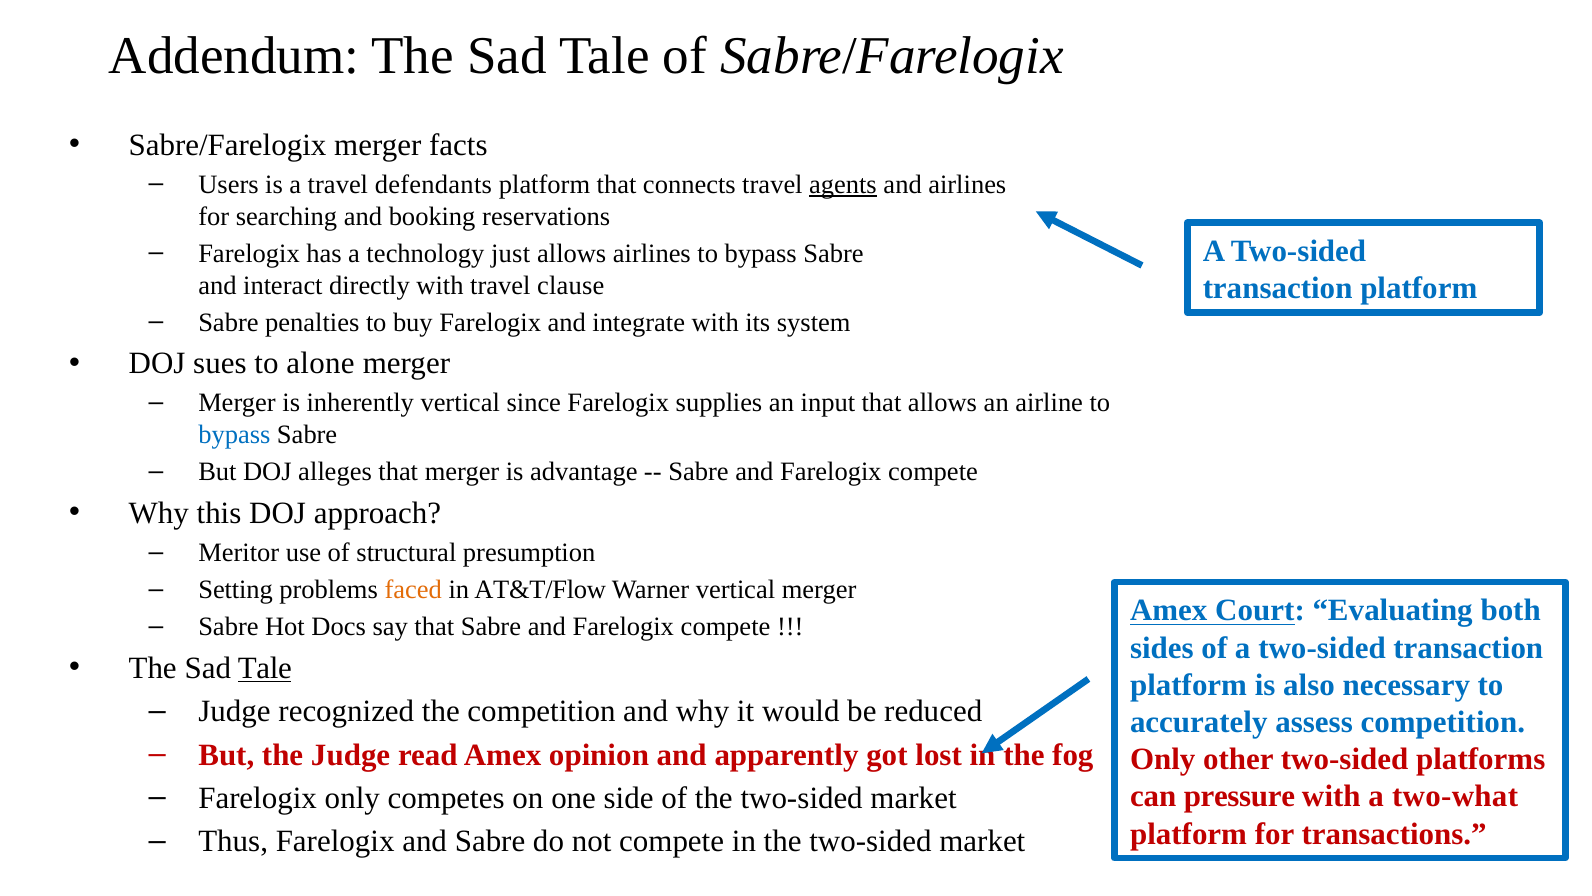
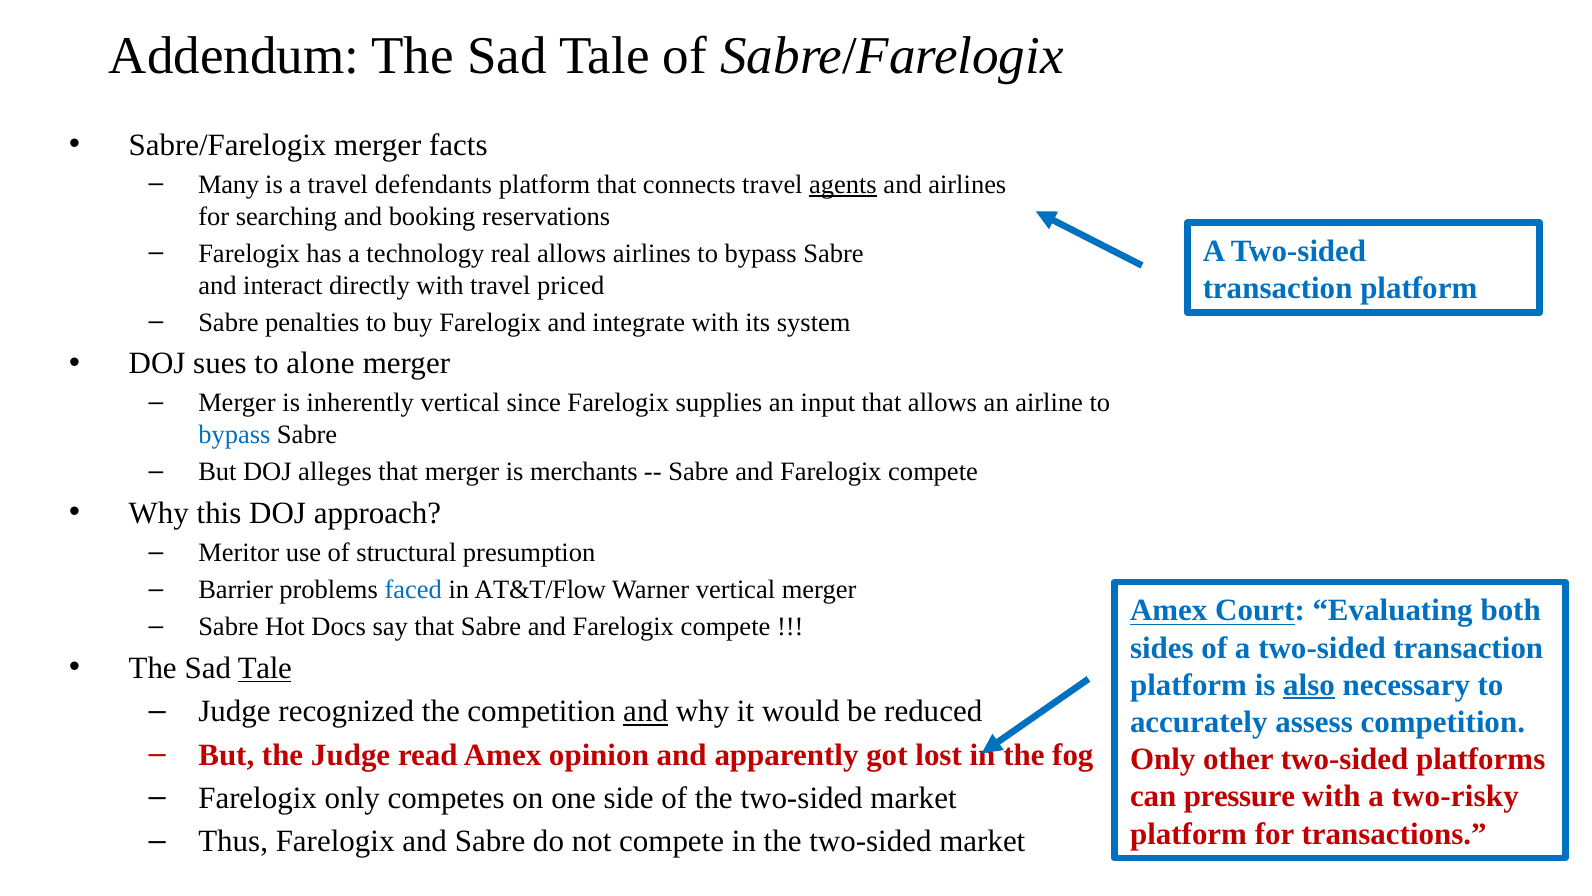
Users: Users -> Many
just: just -> real
clause: clause -> priced
advantage: advantage -> merchants
Setting: Setting -> Barrier
faced colour: orange -> blue
also underline: none -> present
and at (646, 711) underline: none -> present
two-what: two-what -> two-risky
